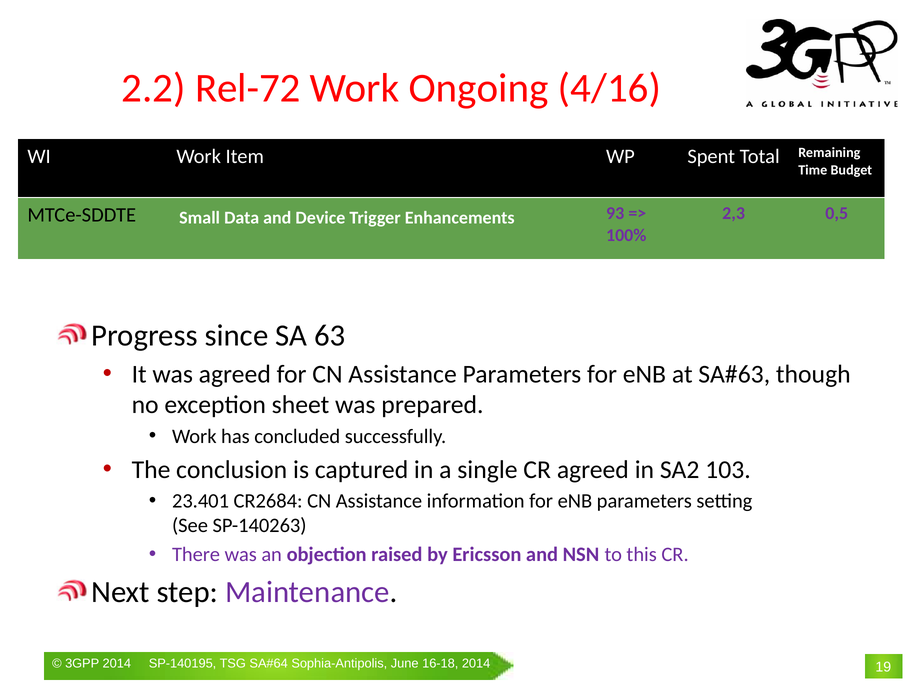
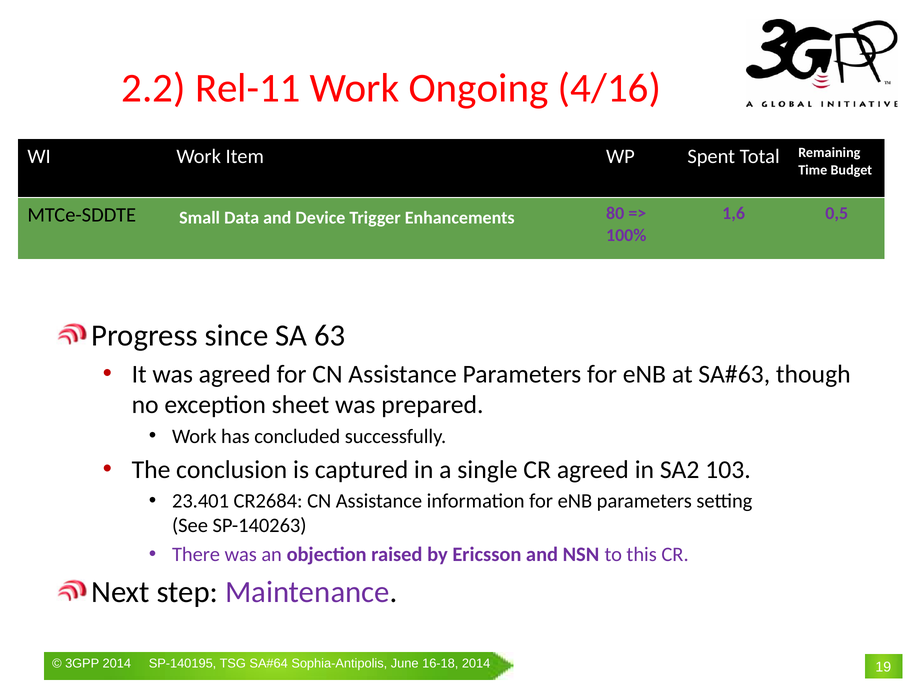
Rel-72: Rel-72 -> Rel-11
2,3: 2,3 -> 1,6
93: 93 -> 80
